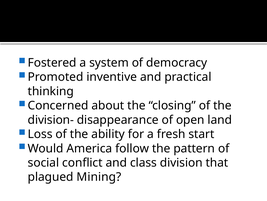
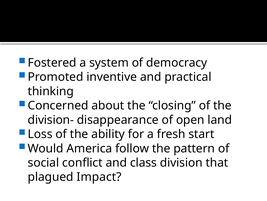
Mining: Mining -> Impact
